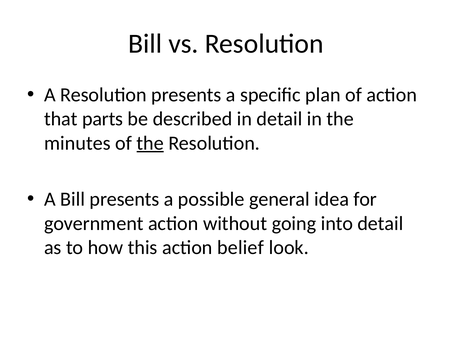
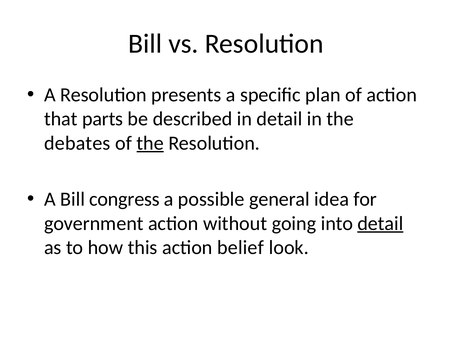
minutes: minutes -> debates
Bill presents: presents -> congress
detail at (380, 223) underline: none -> present
